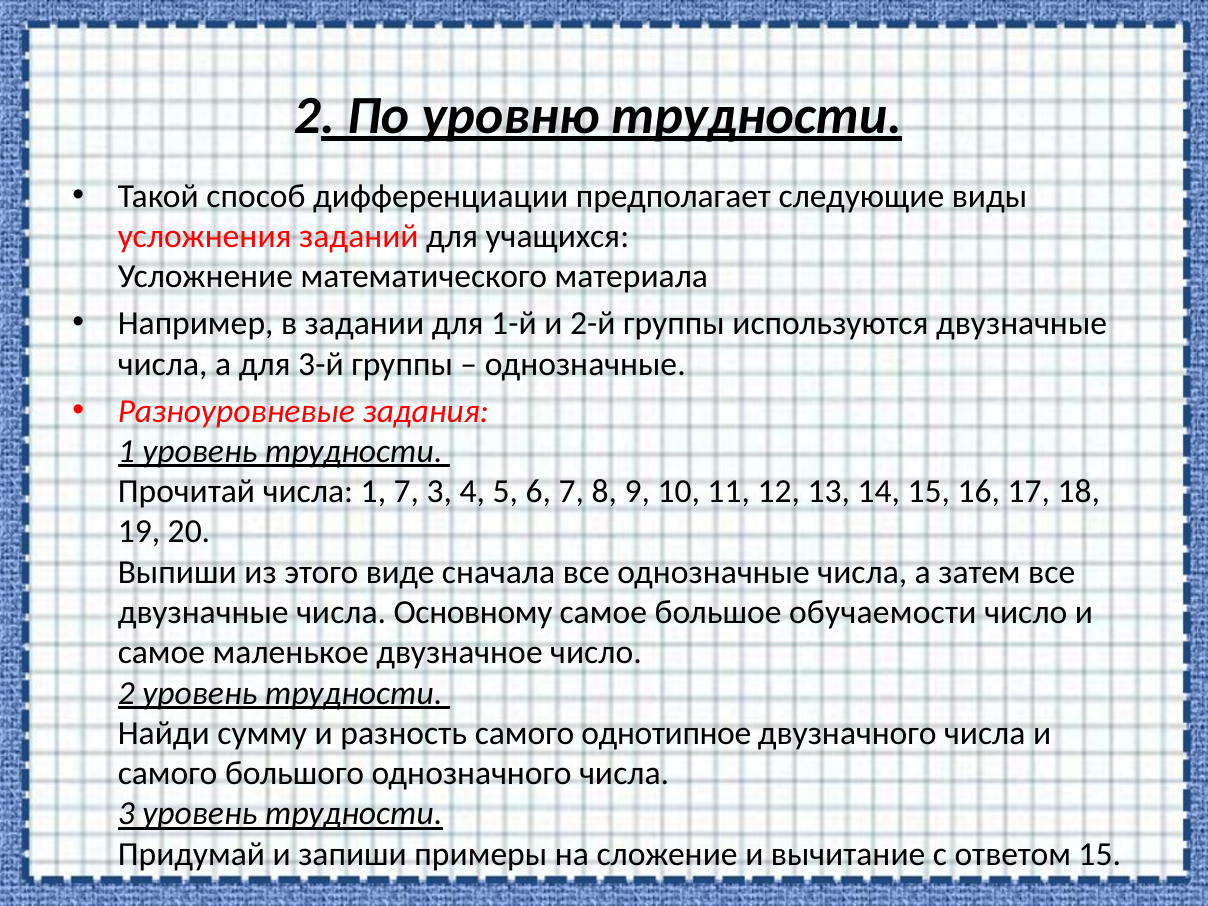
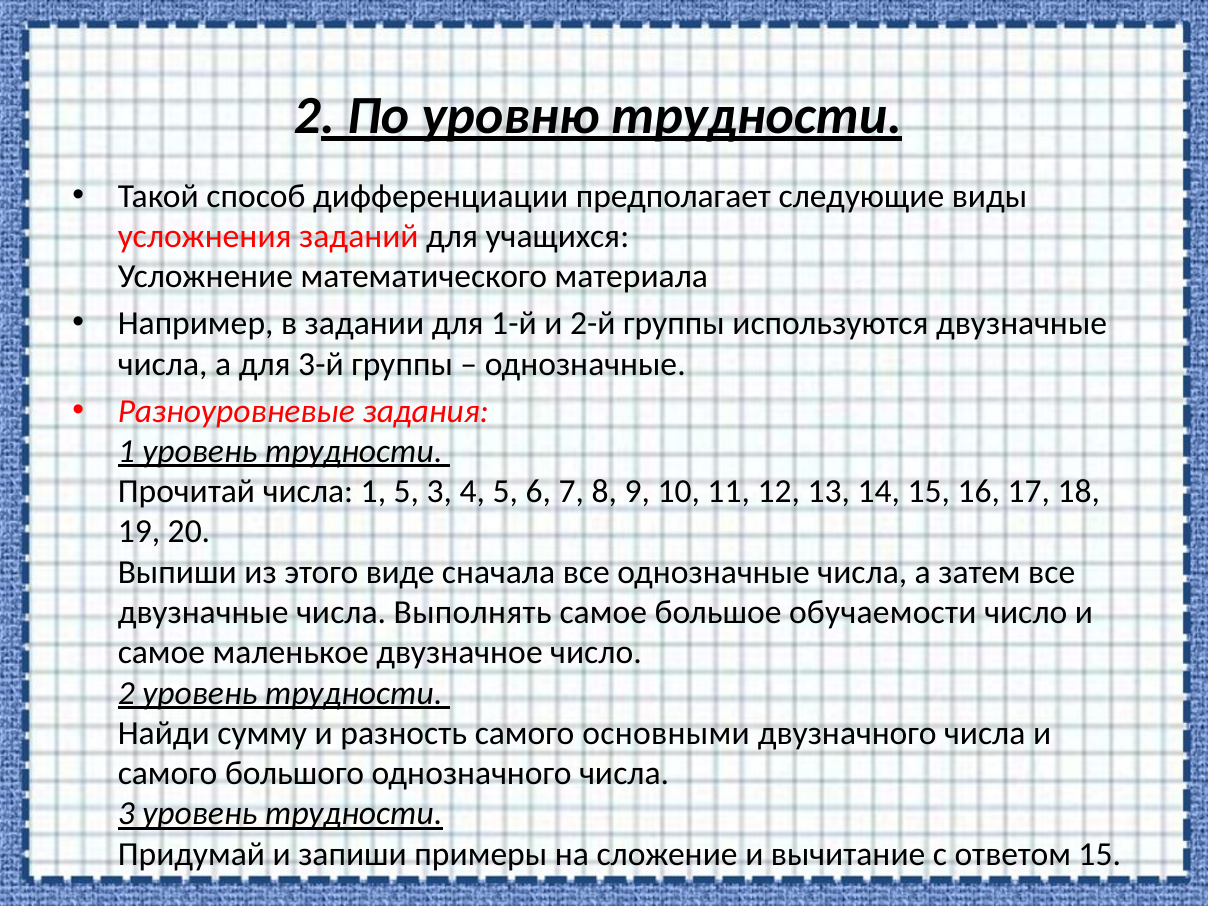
1 7: 7 -> 5
Основному: Основному -> Выполнять
однотипное: однотипное -> основными
